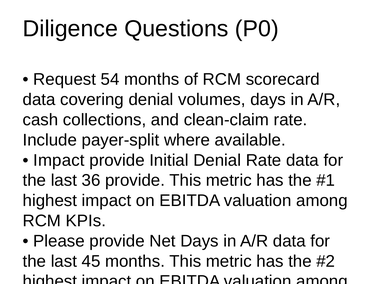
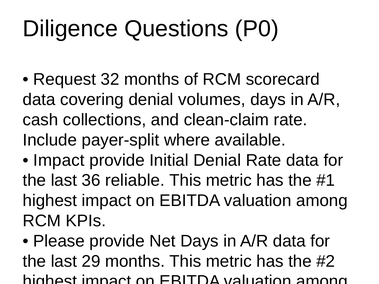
54: 54 -> 32
36 provide: provide -> reliable
45: 45 -> 29
